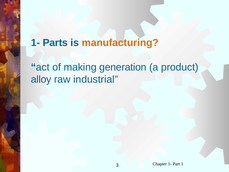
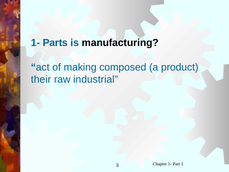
manufacturing colour: orange -> black
generation: generation -> composed
alloy: alloy -> their
